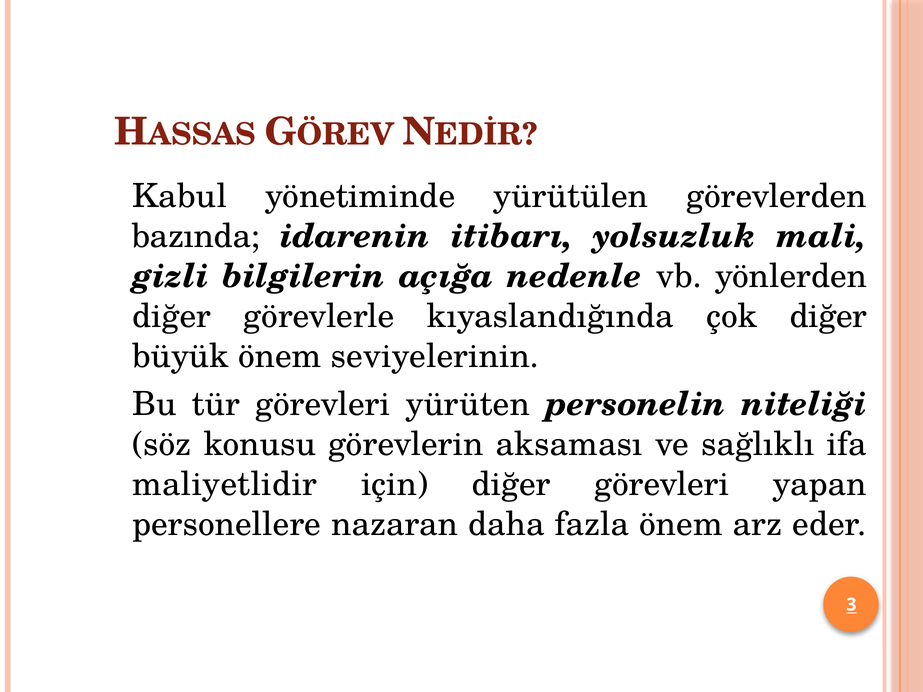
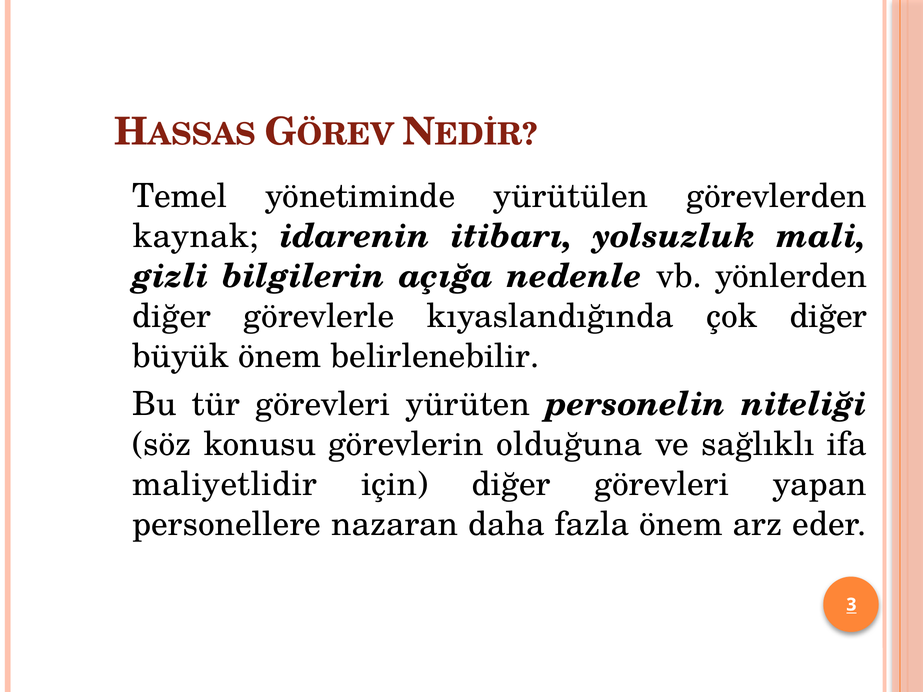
Kabul: Kabul -> Temel
bazında: bazında -> kaynak
seviyelerinin: seviyelerinin -> belirlenebilir
aksaması: aksaması -> olduğuna
